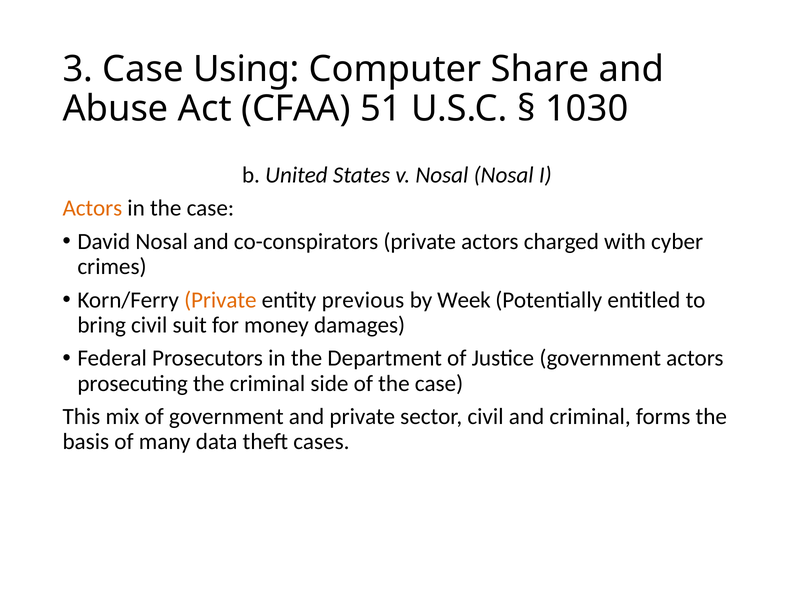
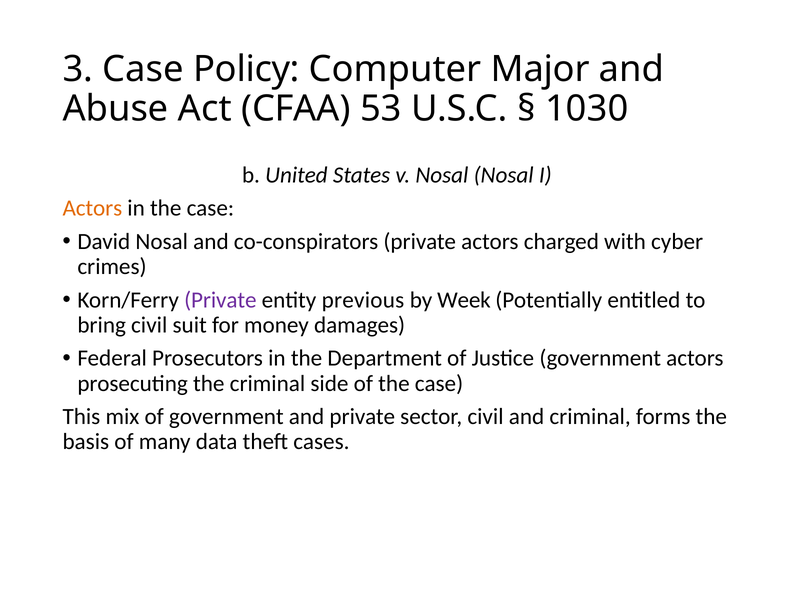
Using: Using -> Policy
Share: Share -> Major
51: 51 -> 53
Private at (220, 300) colour: orange -> purple
